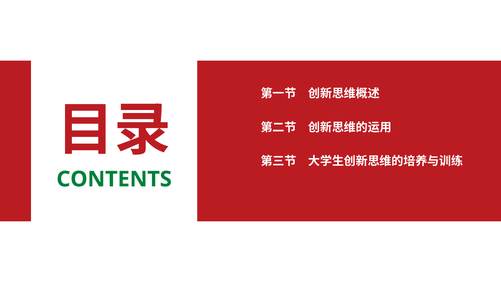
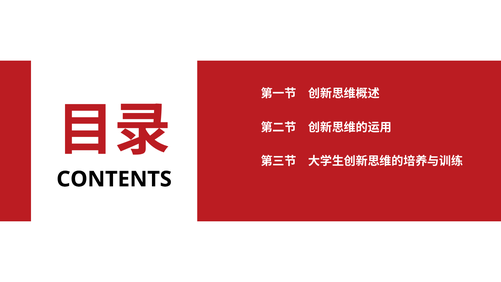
CONTENTS colour: green -> black
